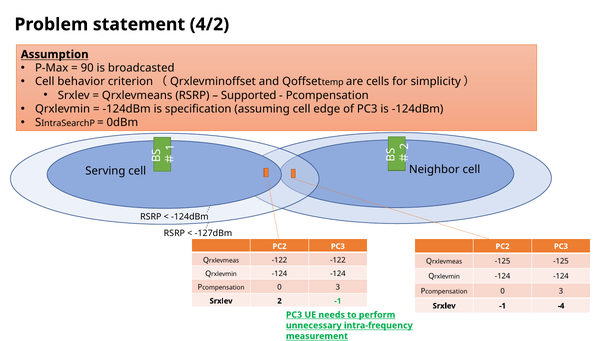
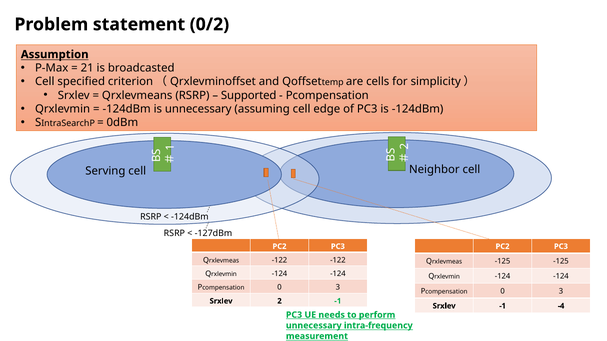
4/2: 4/2 -> 0/2
90: 90 -> 21
behavior: behavior -> specified
is specification: specification -> unnecessary
